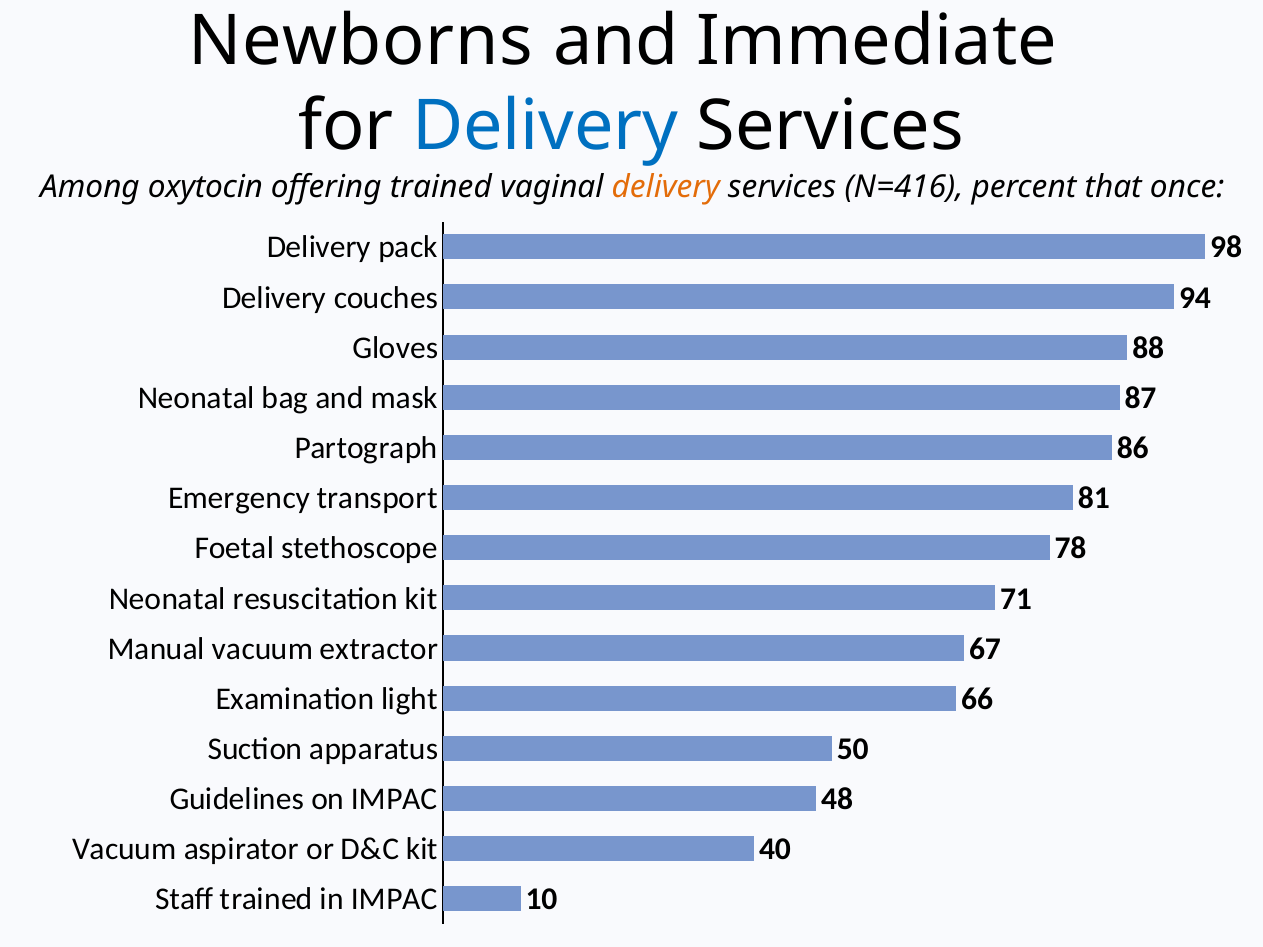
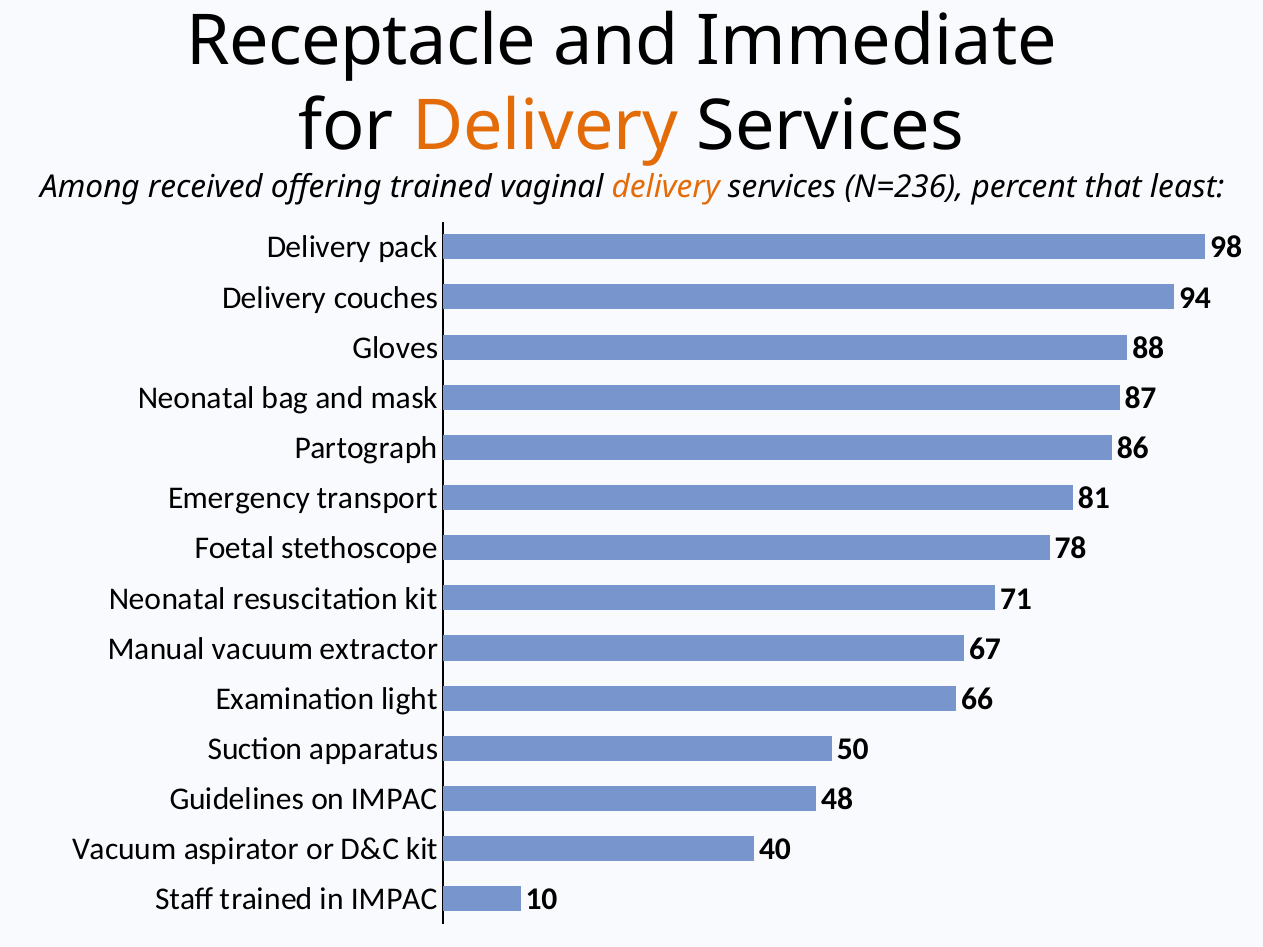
Newborns: Newborns -> Receptacle
Delivery at (545, 126) colour: blue -> orange
oxytocin: oxytocin -> received
N=416: N=416 -> N=236
once: once -> least
